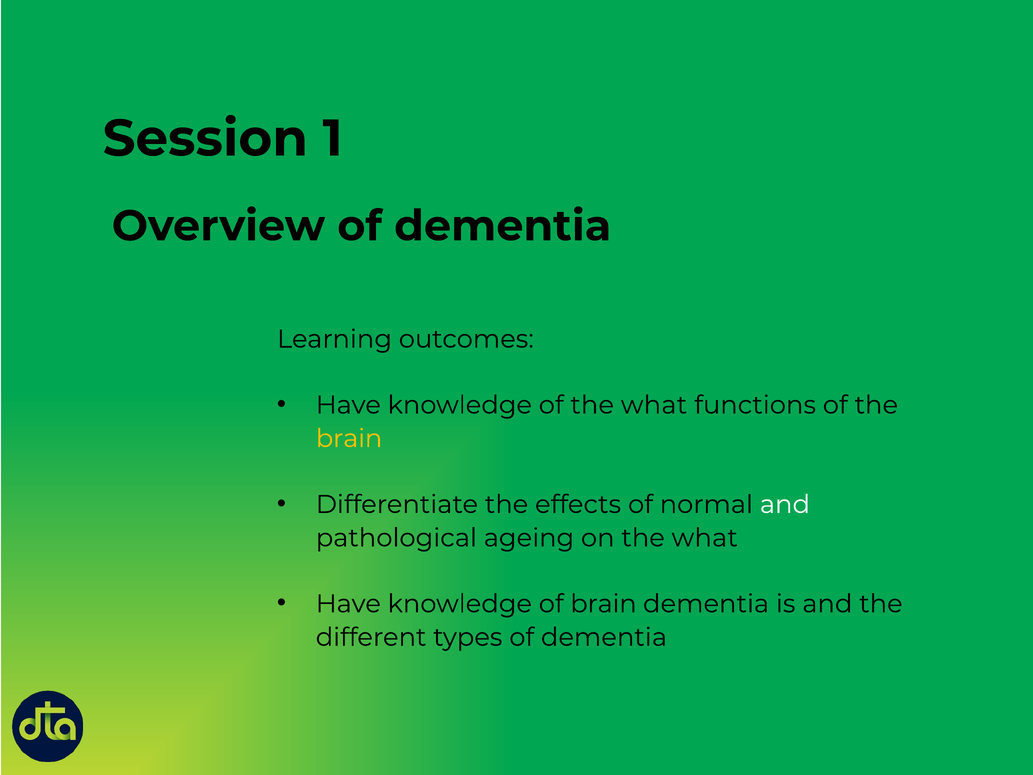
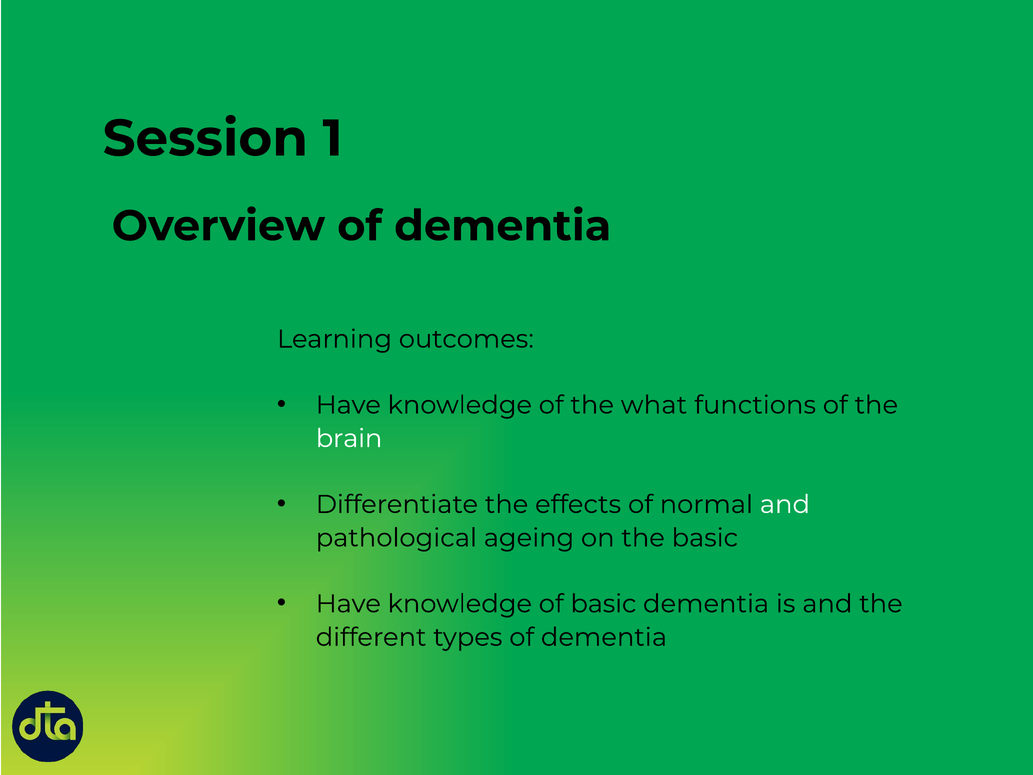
brain at (349, 438) colour: yellow -> white
on the what: what -> basic
of brain: brain -> basic
